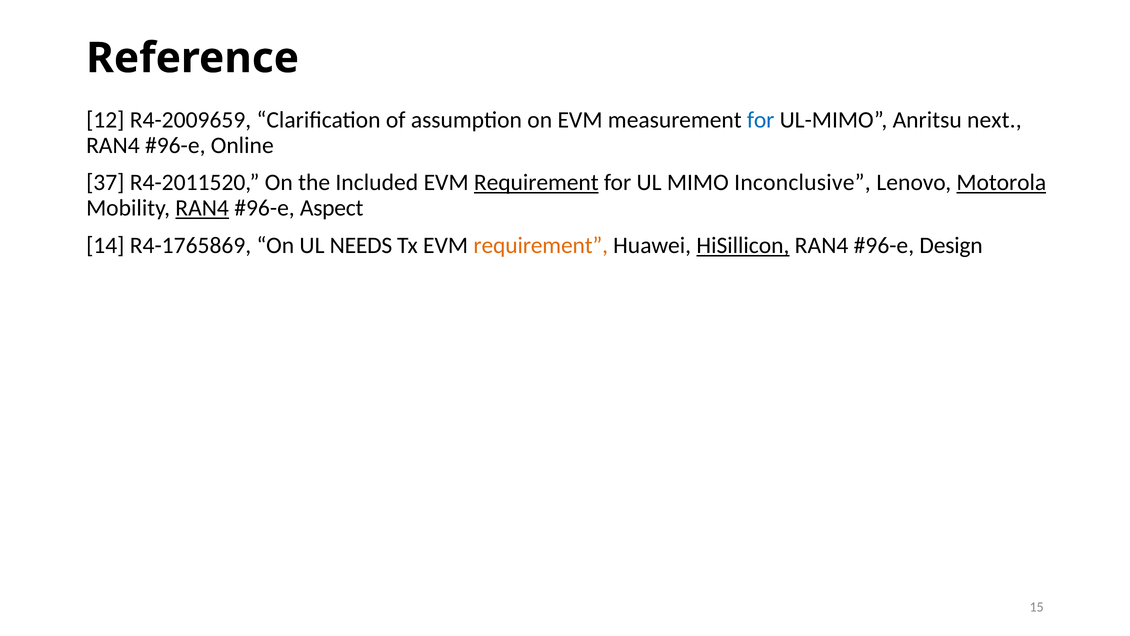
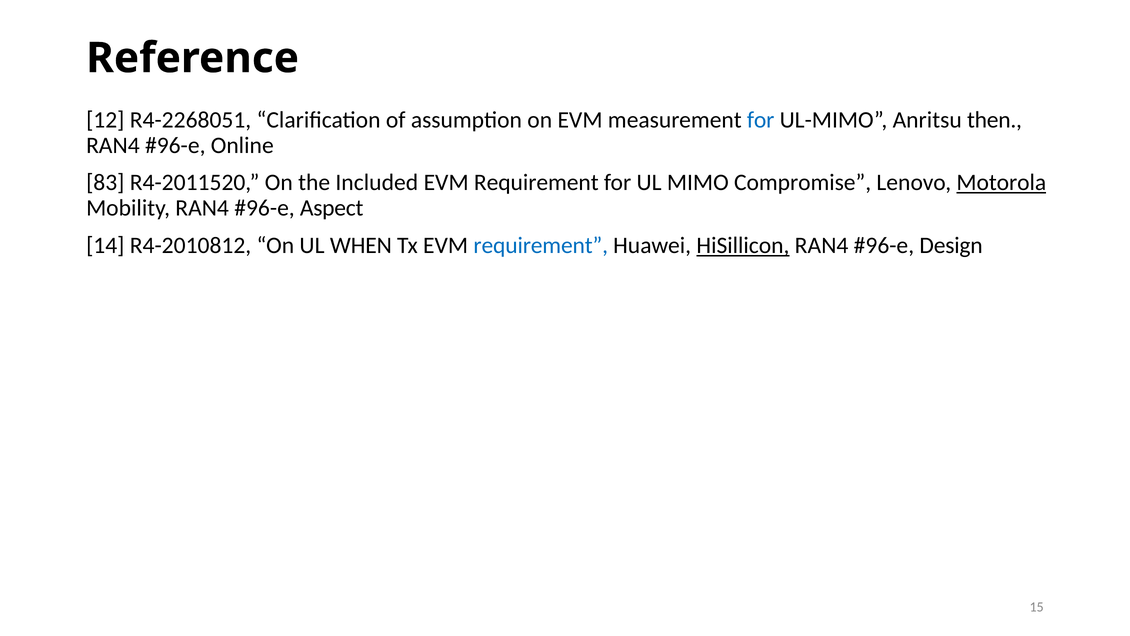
R4-2009659: R4-2009659 -> R4-2268051
next: next -> then
37: 37 -> 83
Requirement at (536, 183) underline: present -> none
Inconclusive: Inconclusive -> Compromise
RAN4 at (202, 208) underline: present -> none
R4-1765869: R4-1765869 -> R4-2010812
NEEDS: NEEDS -> WHEN
requirement at (541, 245) colour: orange -> blue
